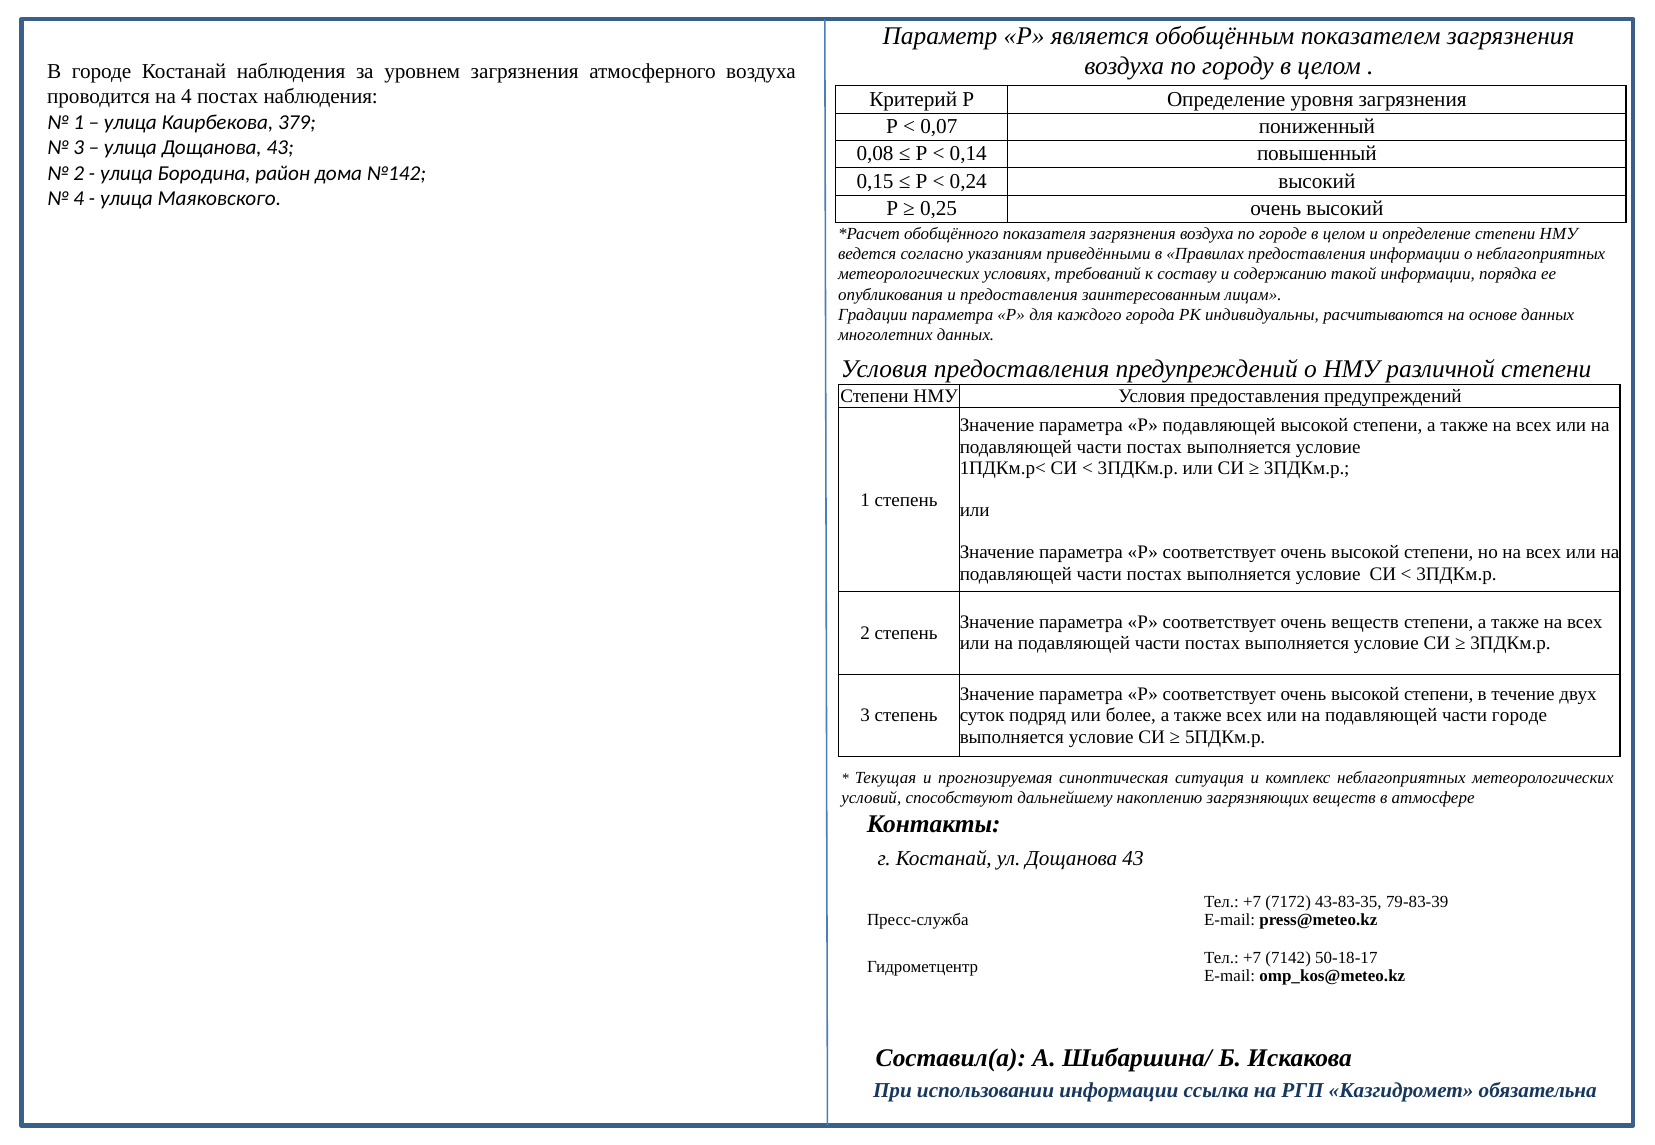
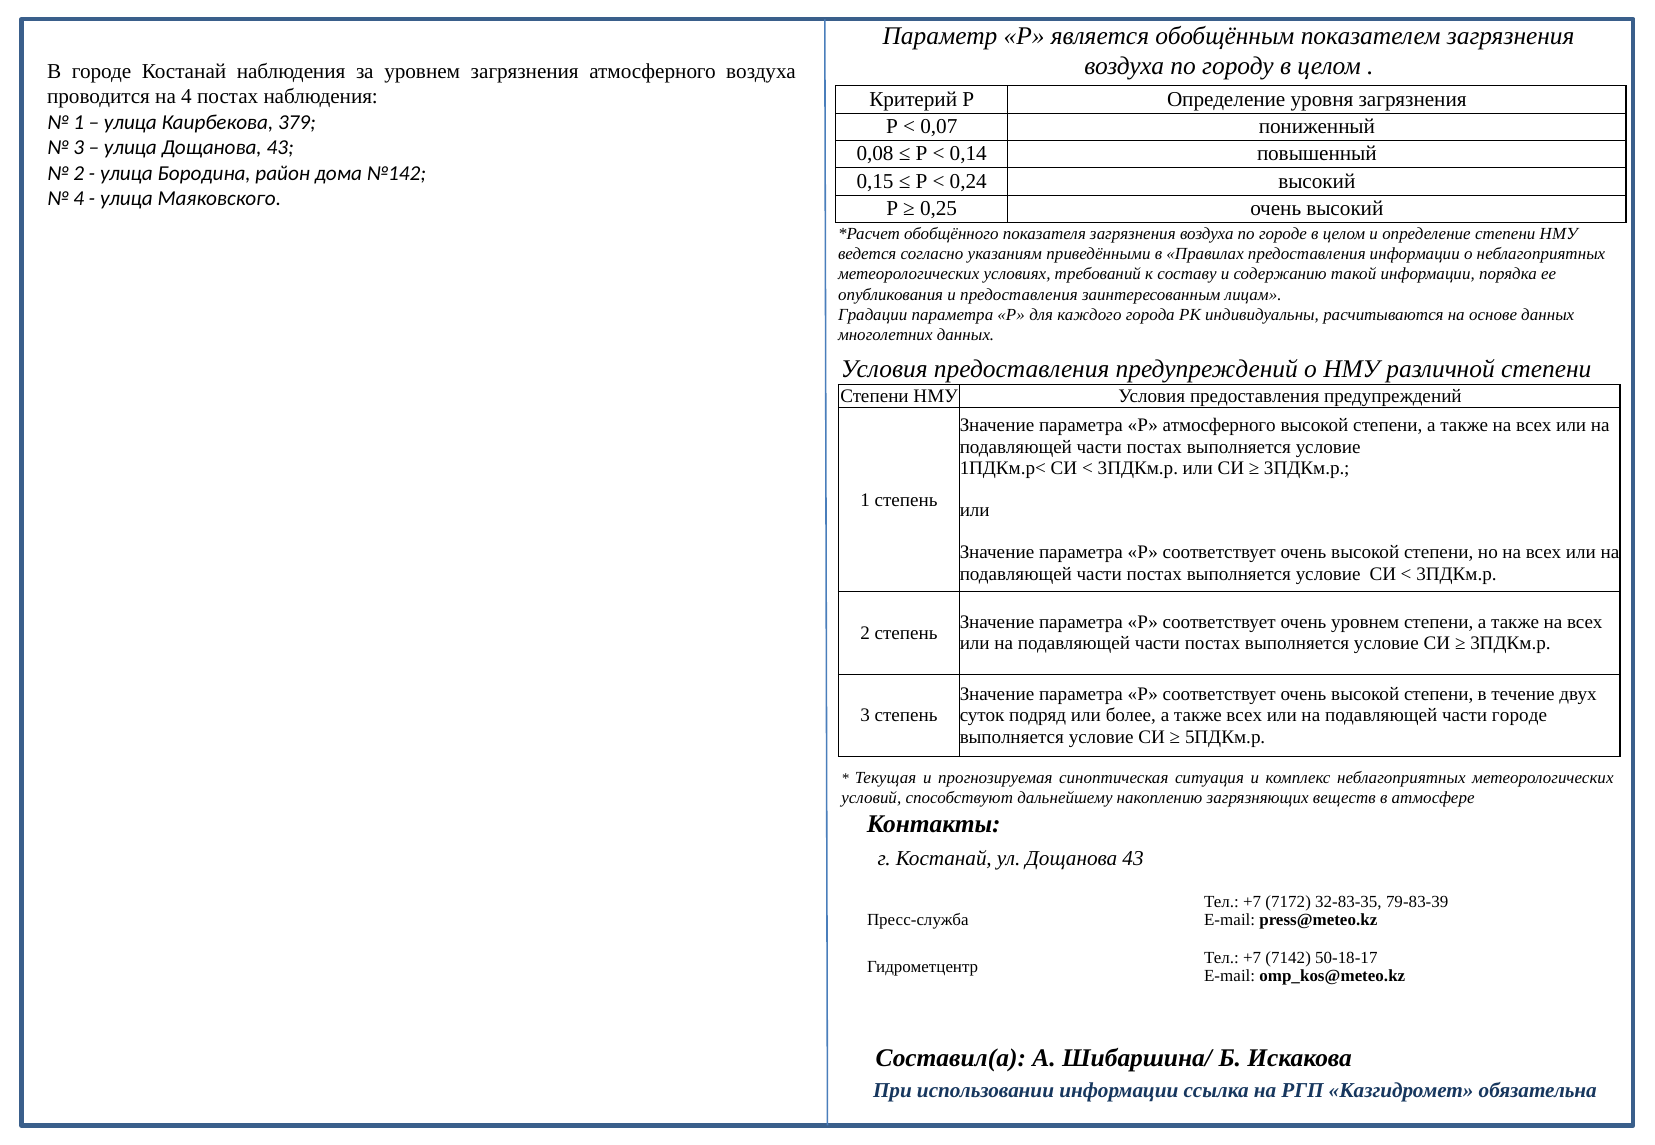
Р подавляющей: подавляющей -> атмосферного
очень веществ: веществ -> уровнем
43-83-35: 43-83-35 -> 32-83-35
